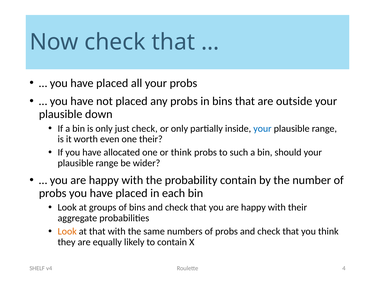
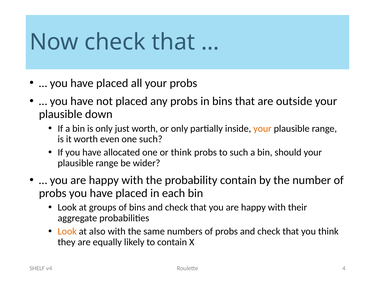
just check: check -> worth
your at (262, 129) colour: blue -> orange
one their: their -> such
at that: that -> also
